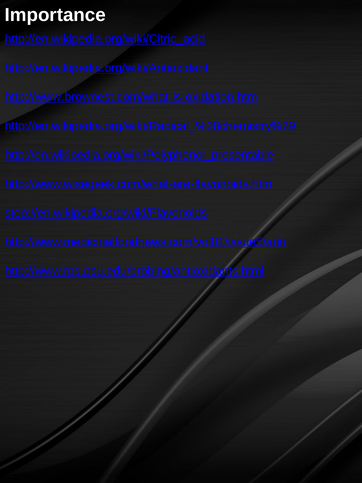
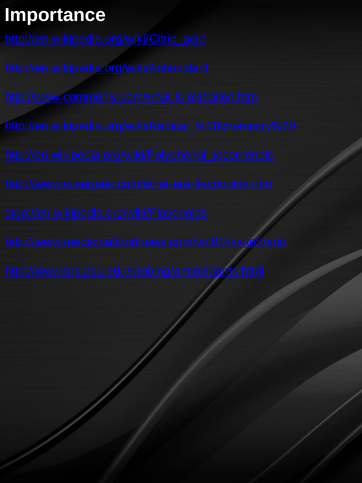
http://www.brownest.com/what-is-oxidation.htm: http://www.brownest.com/what-is-oxidation.htm -> http://www.commonly.com/what-is-oxidation.htm
http://en.wikipedia.org/wiki/Polyphenol_presentable: http://en.wikipedia.org/wiki/Polyphenol_presentable -> http://en.wikipedia.org/wiki/Polyphenol_tocotrienols
